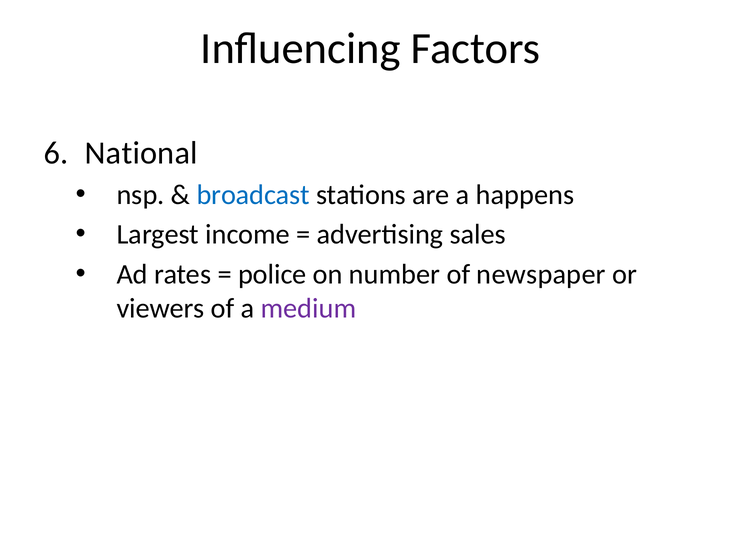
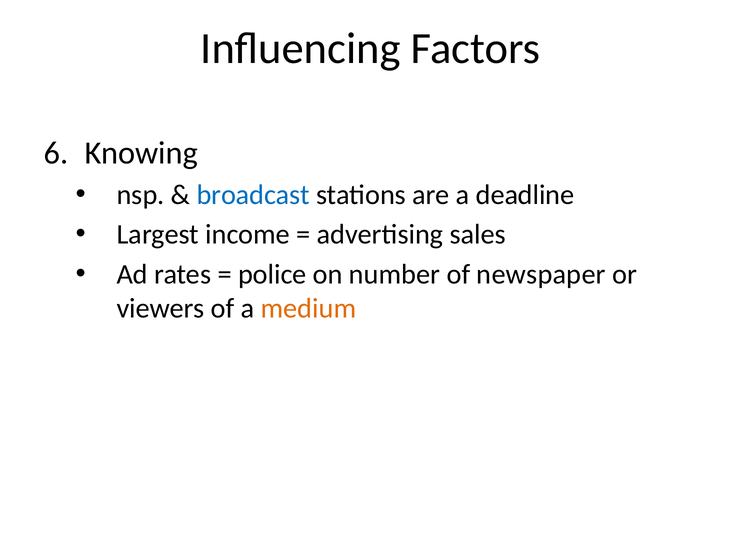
National: National -> Knowing
happens: happens -> deadline
medium colour: purple -> orange
